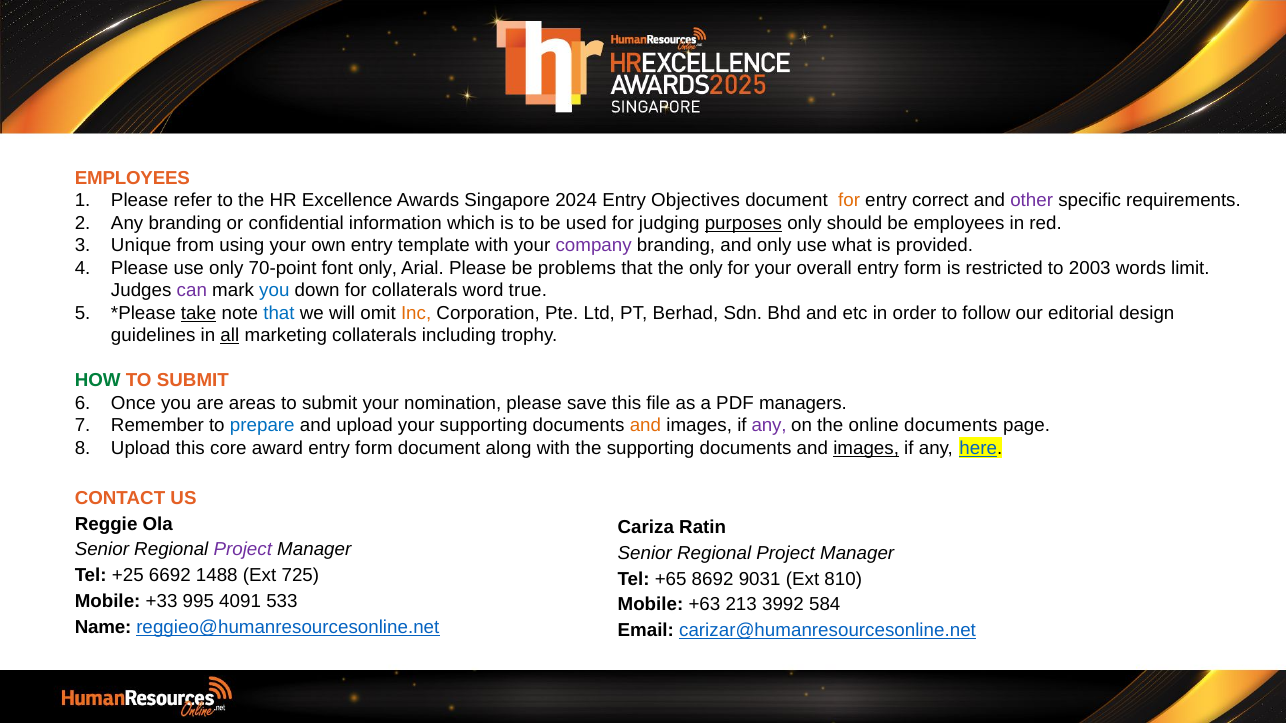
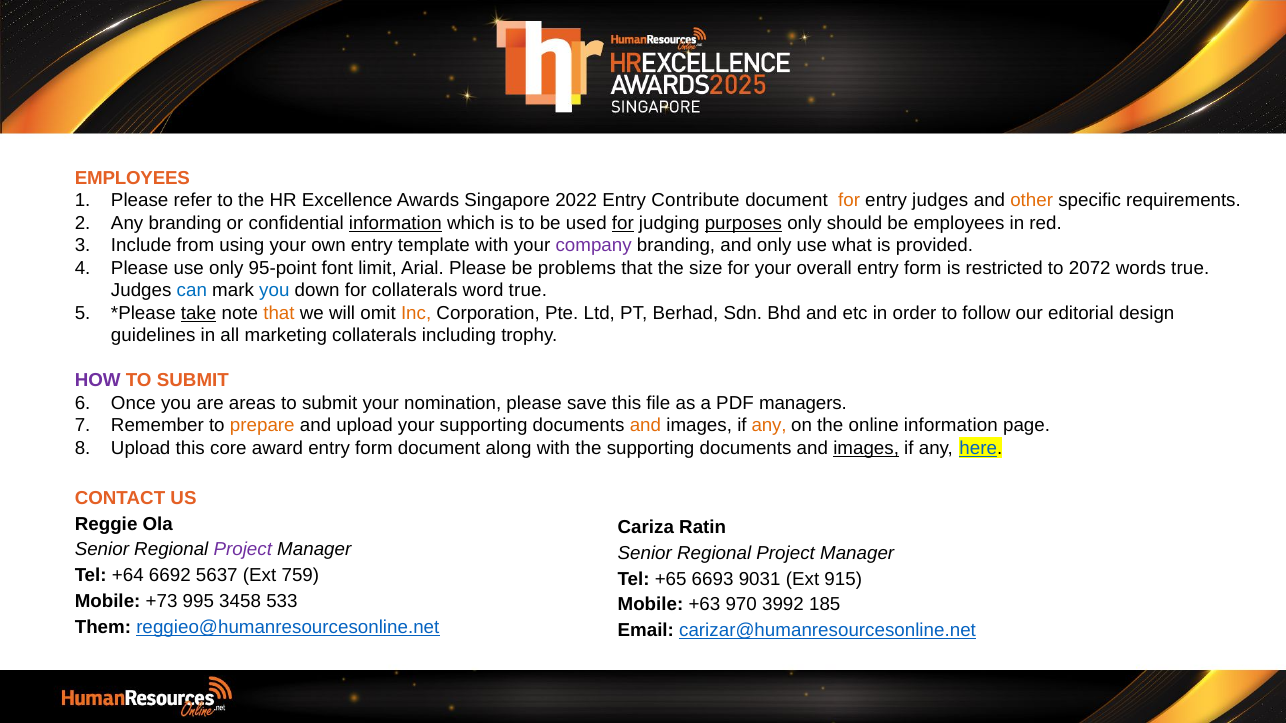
2024: 2024 -> 2022
Objectives: Objectives -> Contribute
entry correct: correct -> judges
other colour: purple -> orange
information at (395, 223) underline: none -> present
for at (623, 223) underline: none -> present
Unique: Unique -> Include
70-point: 70-point -> 95-point
font only: only -> limit
the only: only -> size
2003: 2003 -> 2072
words limit: limit -> true
can colour: purple -> blue
that at (279, 313) colour: blue -> orange
all underline: present -> none
HOW colour: green -> purple
prepare colour: blue -> orange
any at (769, 426) colour: purple -> orange
online documents: documents -> information
+25: +25 -> +64
1488: 1488 -> 5637
725: 725 -> 759
8692: 8692 -> 6693
810: 810 -> 915
+33: +33 -> +73
4091: 4091 -> 3458
213: 213 -> 970
584: 584 -> 185
Name: Name -> Them
